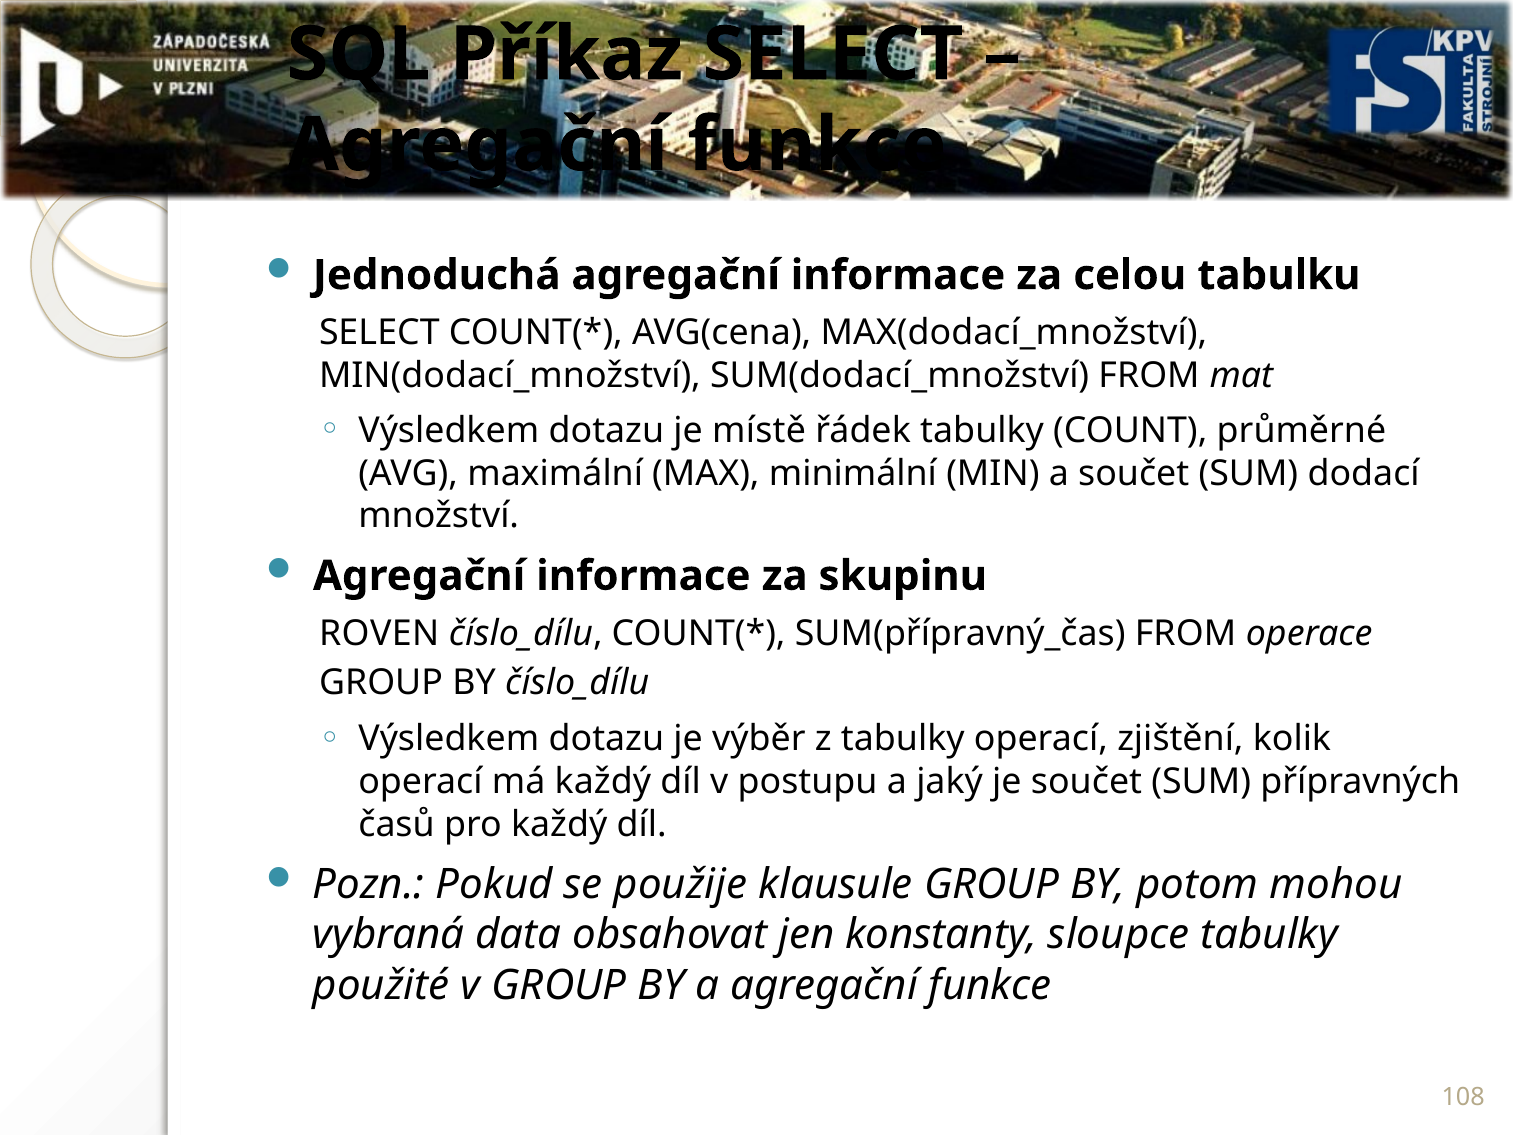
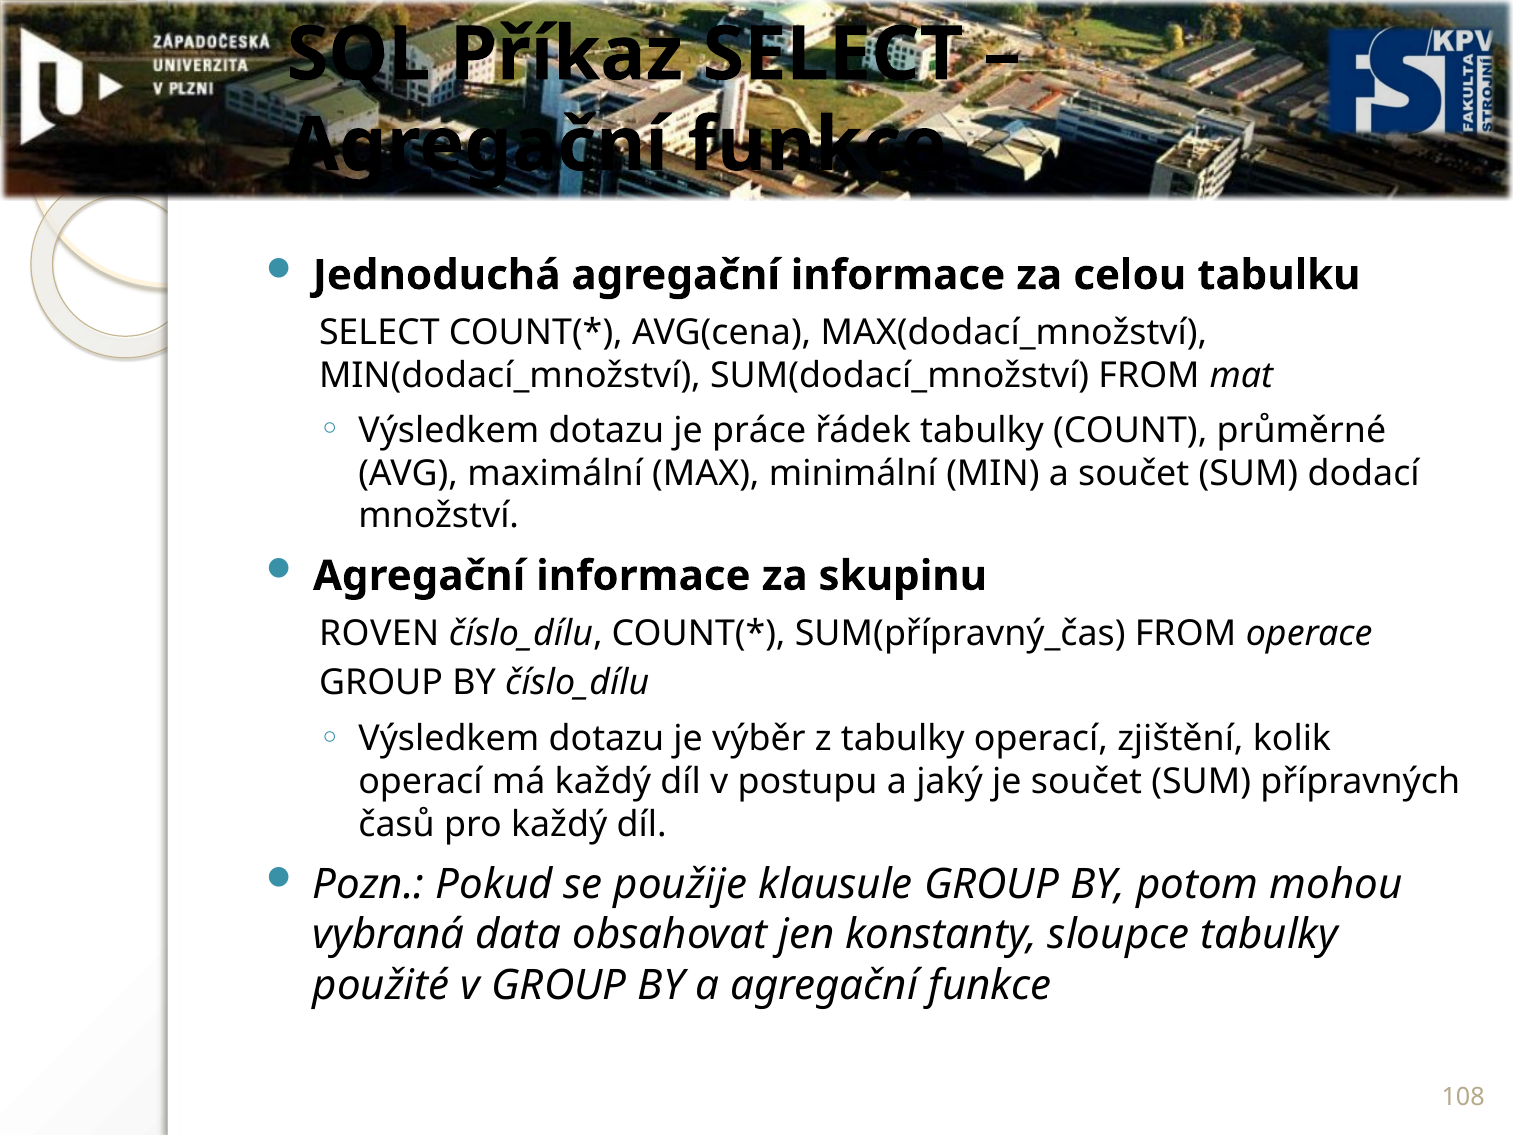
místě: místě -> práce
